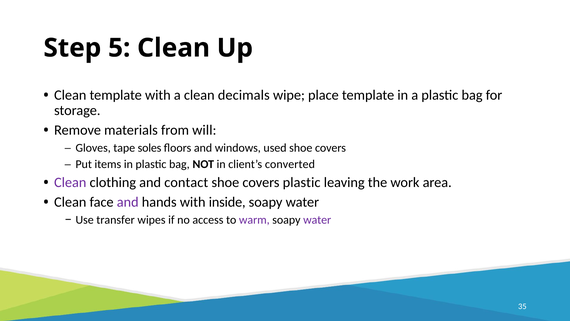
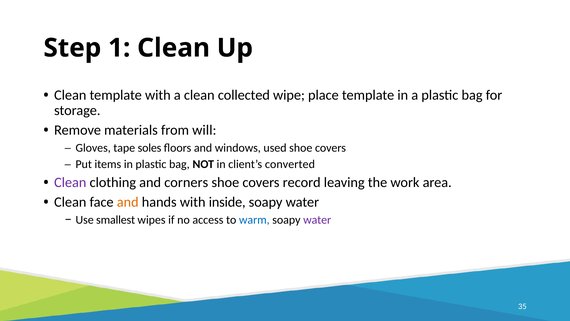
5: 5 -> 1
decimals: decimals -> collected
contact: contact -> corners
covers plastic: plastic -> record
and at (128, 202) colour: purple -> orange
transfer: transfer -> smallest
warm colour: purple -> blue
